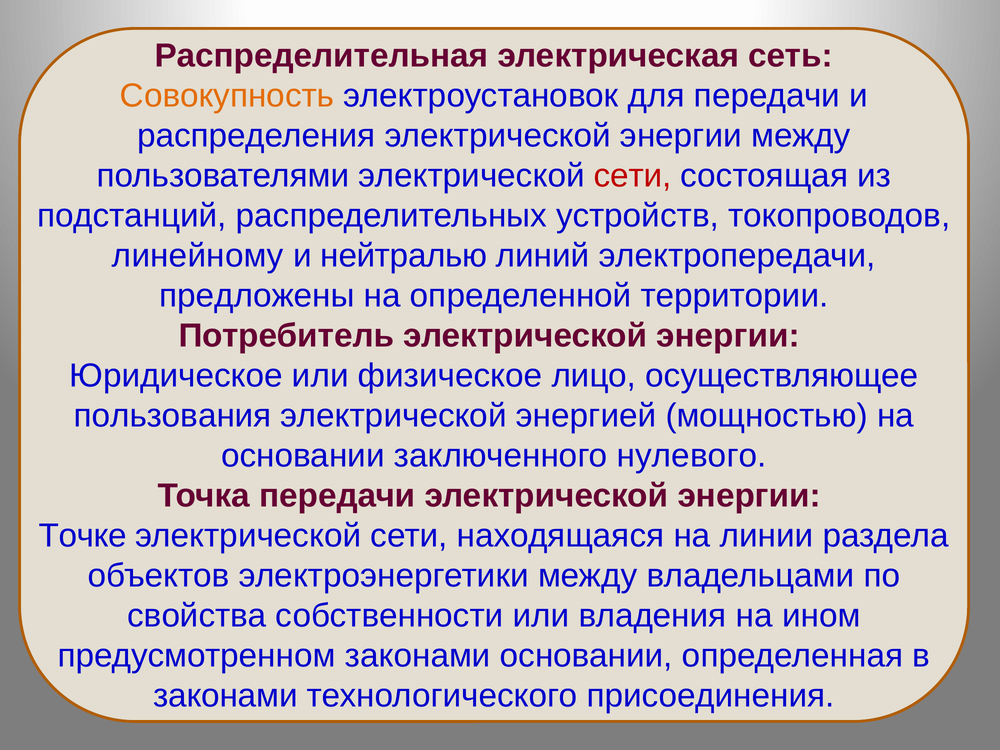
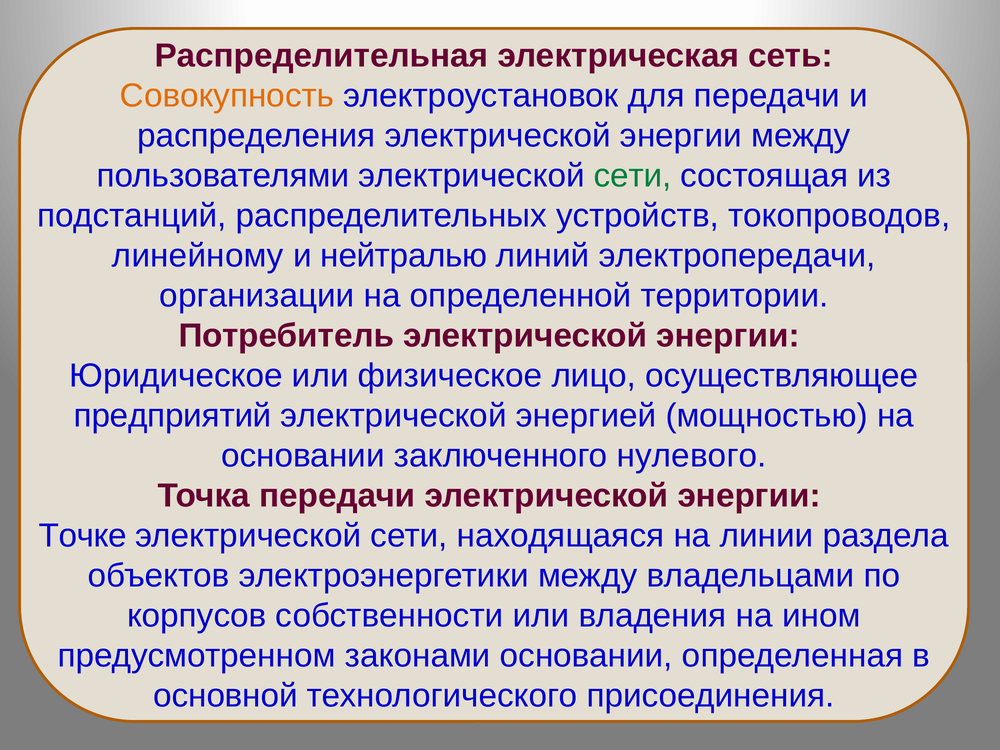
сети at (633, 176) colour: red -> green
предложены: предложены -> организации
пользования: пользования -> предприятий
свойства: свойства -> корпусов
законами at (226, 696): законами -> основной
